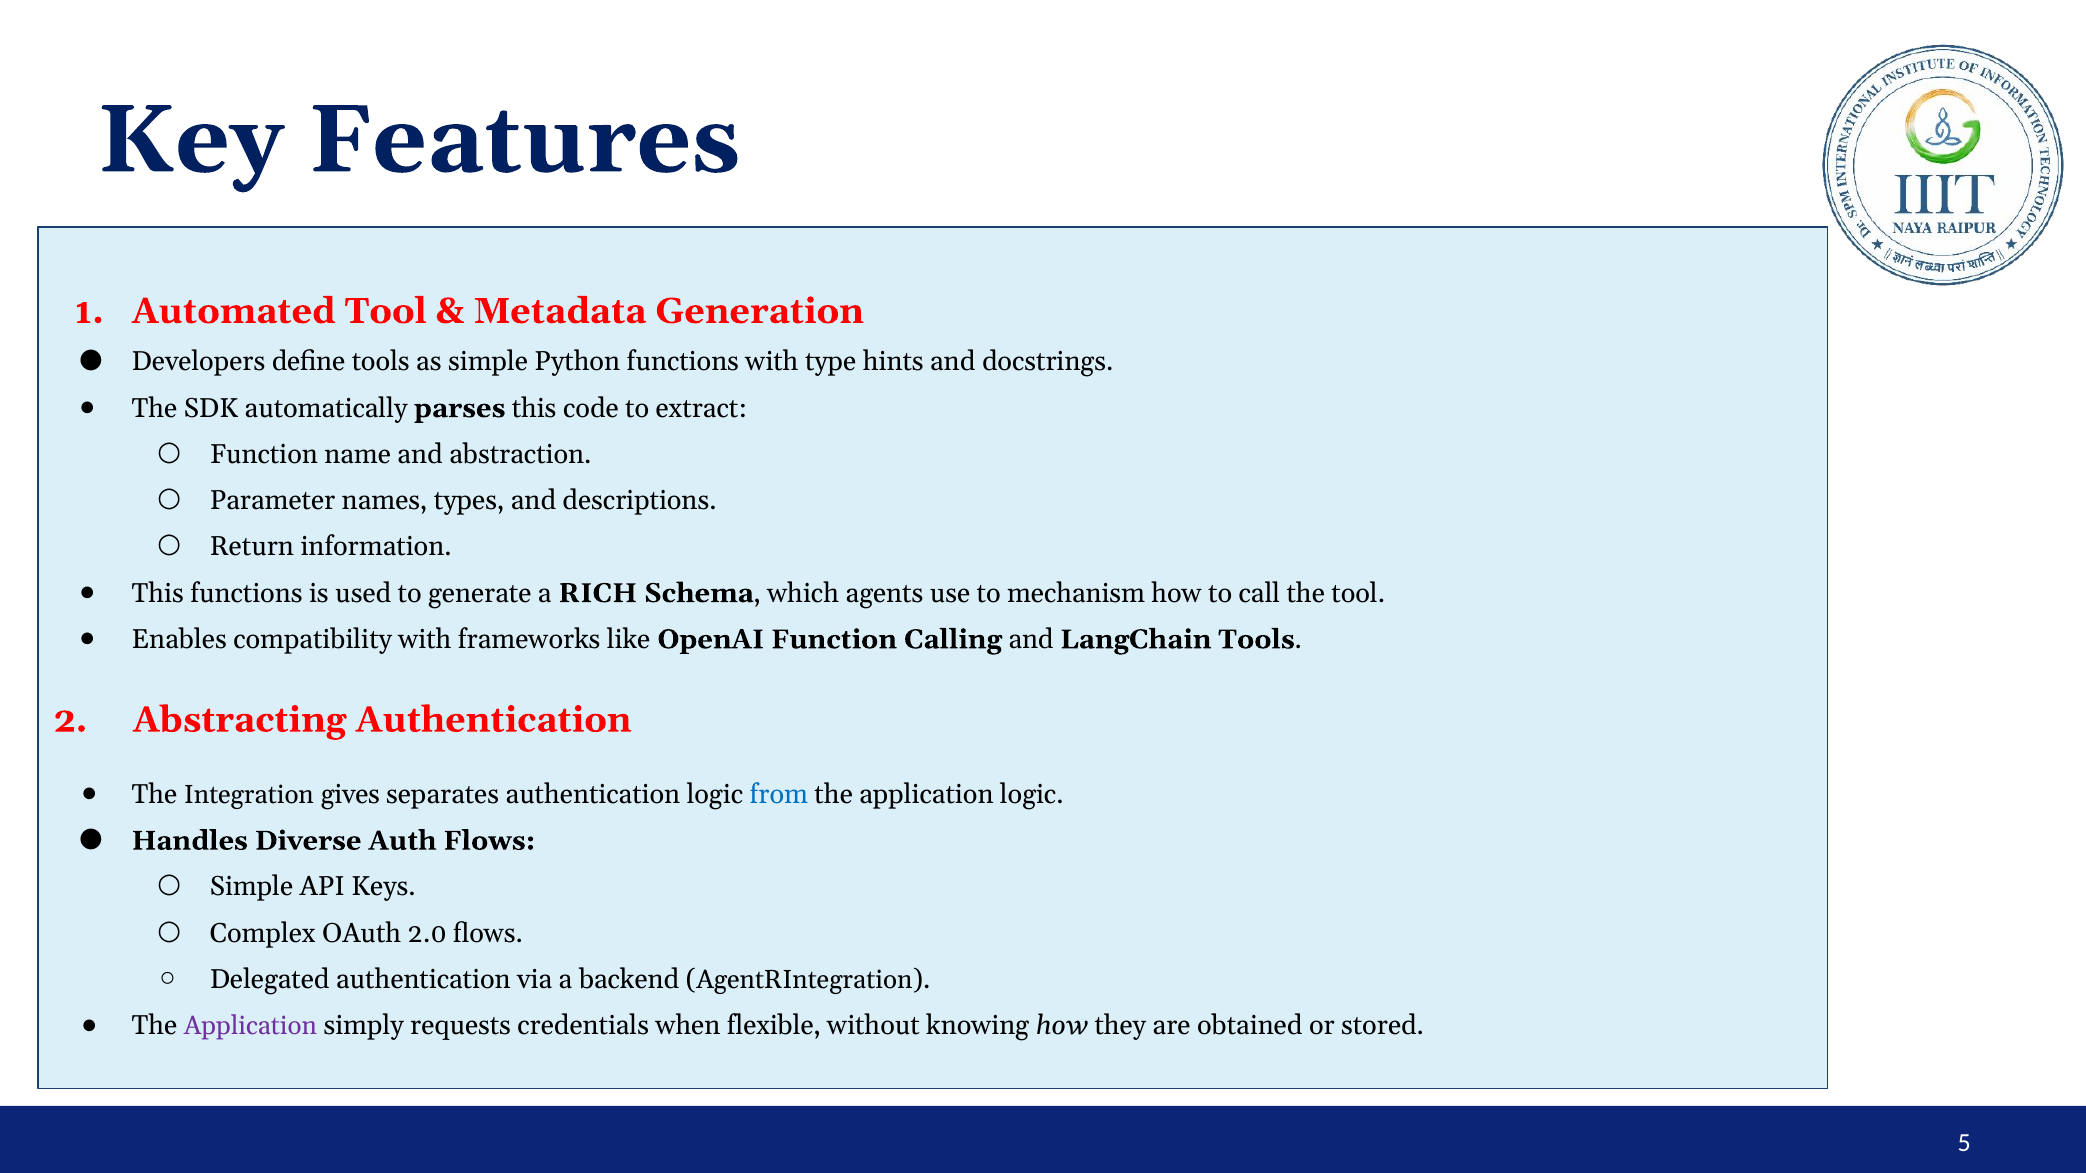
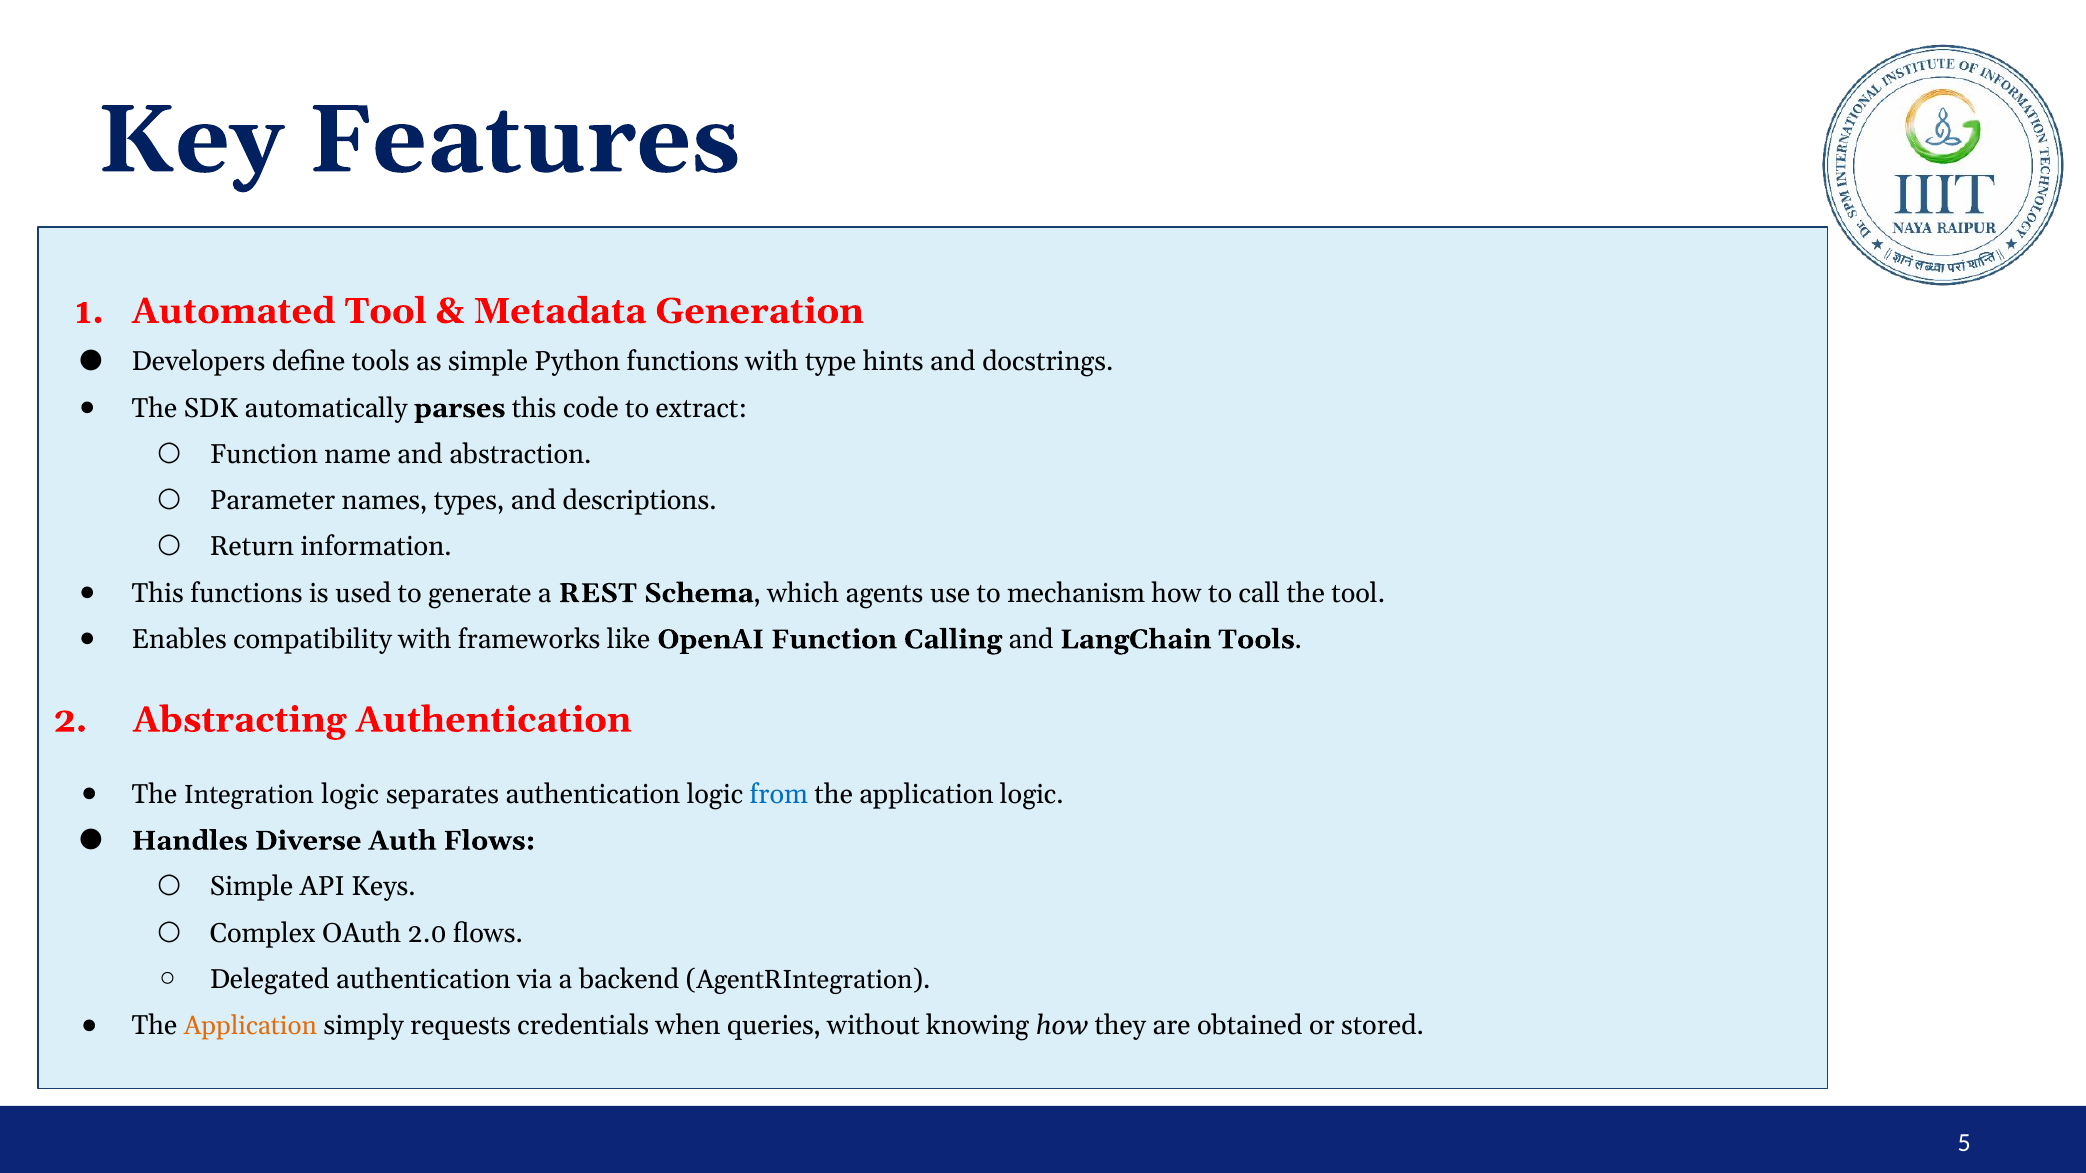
RICH: RICH -> REST
Integration gives: gives -> logic
Application at (250, 1026) colour: purple -> orange
flexible: flexible -> queries
